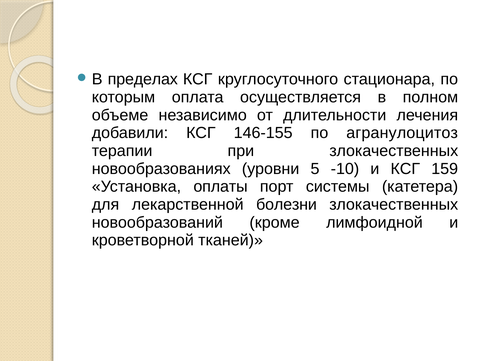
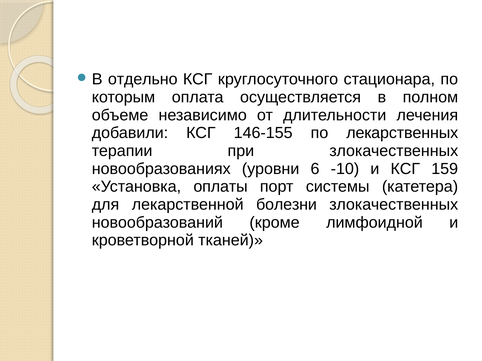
пределах: пределах -> отдельно
агранулоцитоз: агранулоцитоз -> лекарственных
5: 5 -> 6
